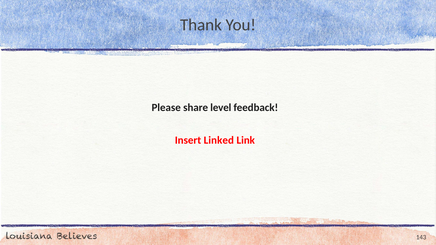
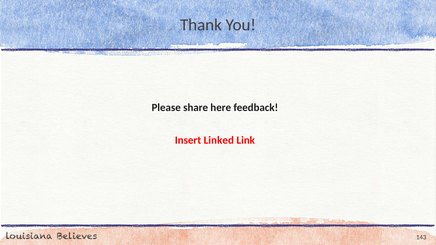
level: level -> here
